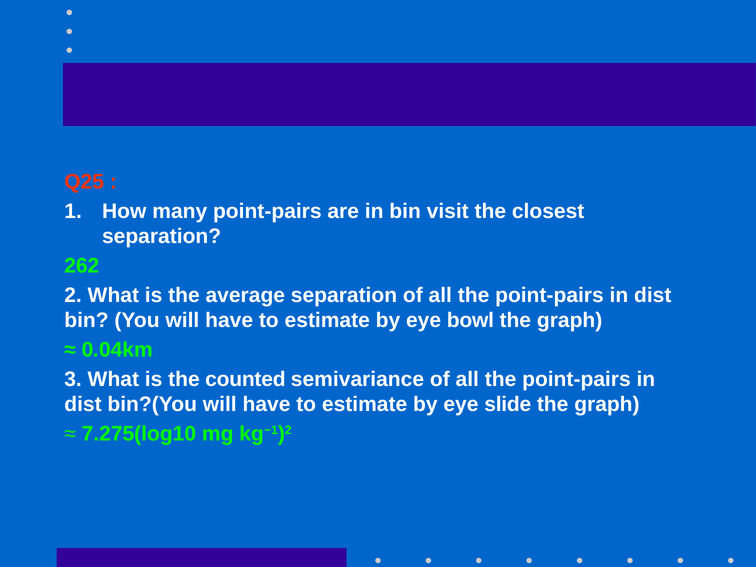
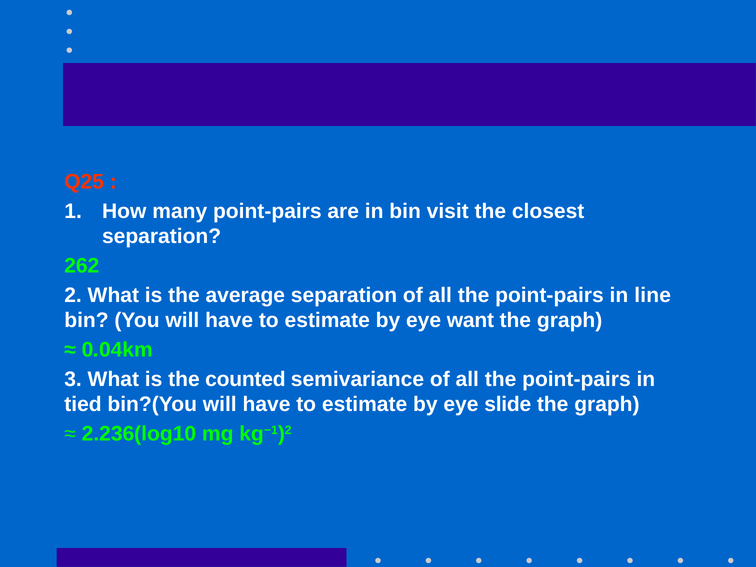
dist at (653, 295): dist -> line
bowl: bowl -> want
dist at (83, 404): dist -> tied
7.275(log10: 7.275(log10 -> 2.236(log10
